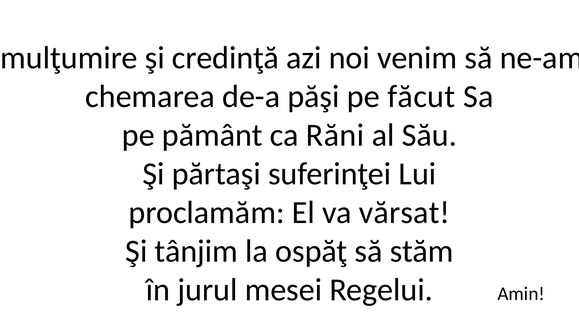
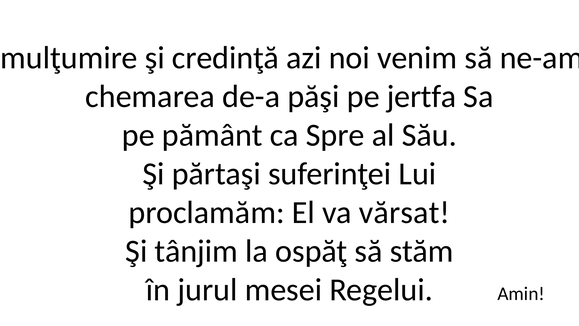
făcut: făcut -> jertfa
Răni: Răni -> Spre
